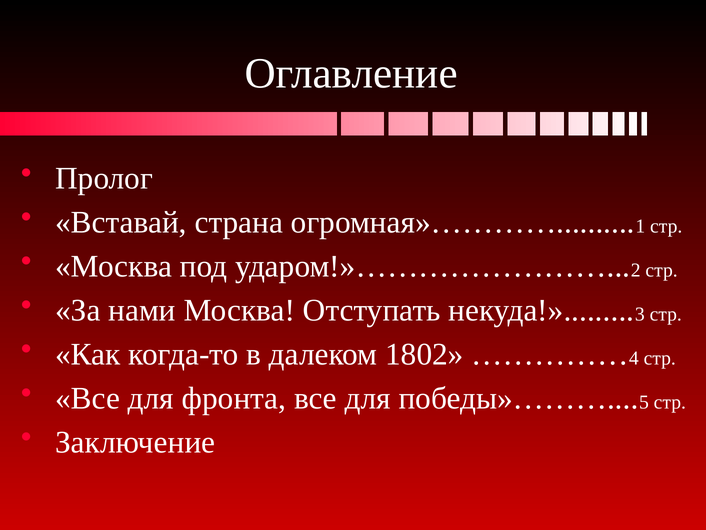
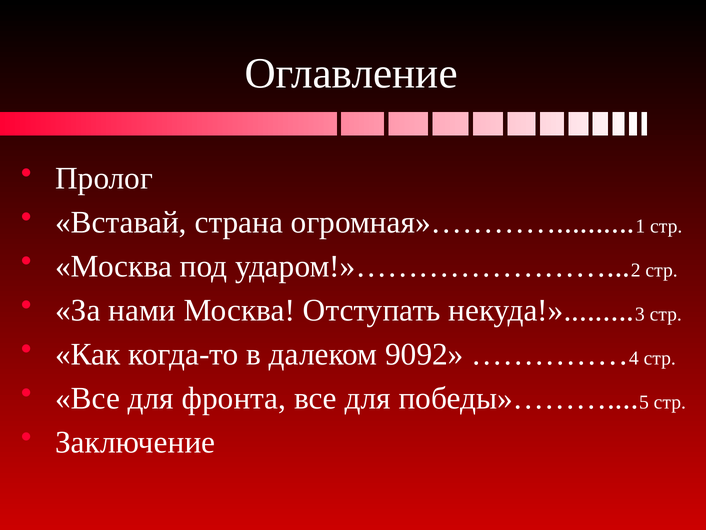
1802: 1802 -> 9092
